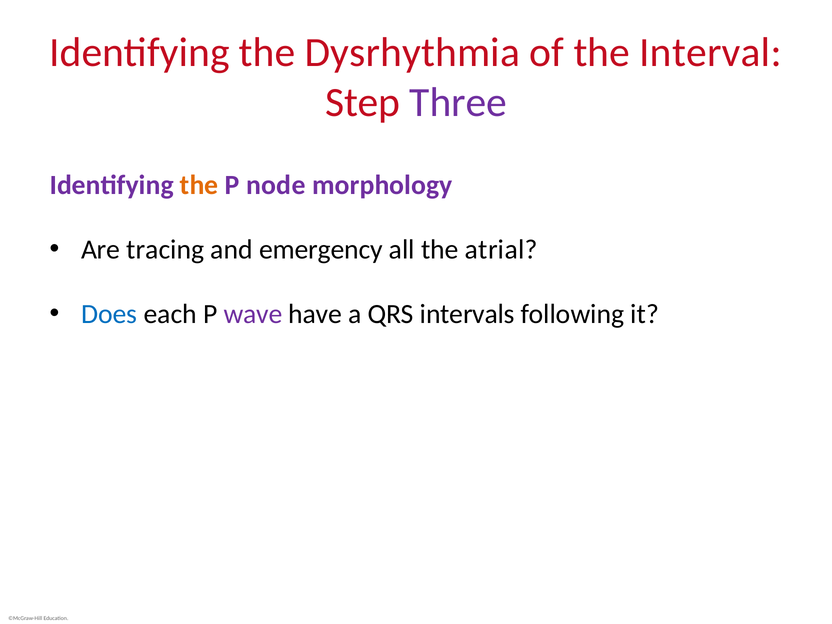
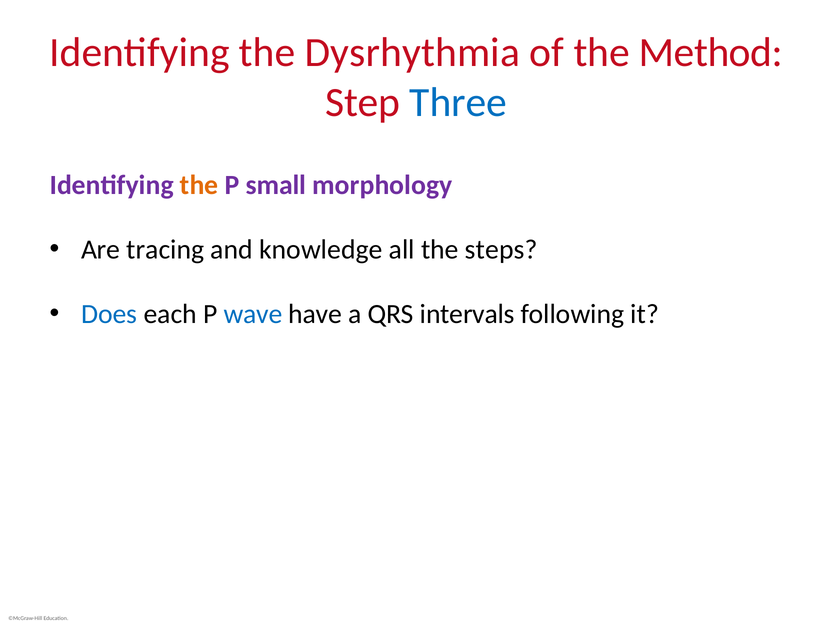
Interval: Interval -> Method
Three colour: purple -> blue
node: node -> small
emergency: emergency -> knowledge
atrial: atrial -> steps
wave colour: purple -> blue
